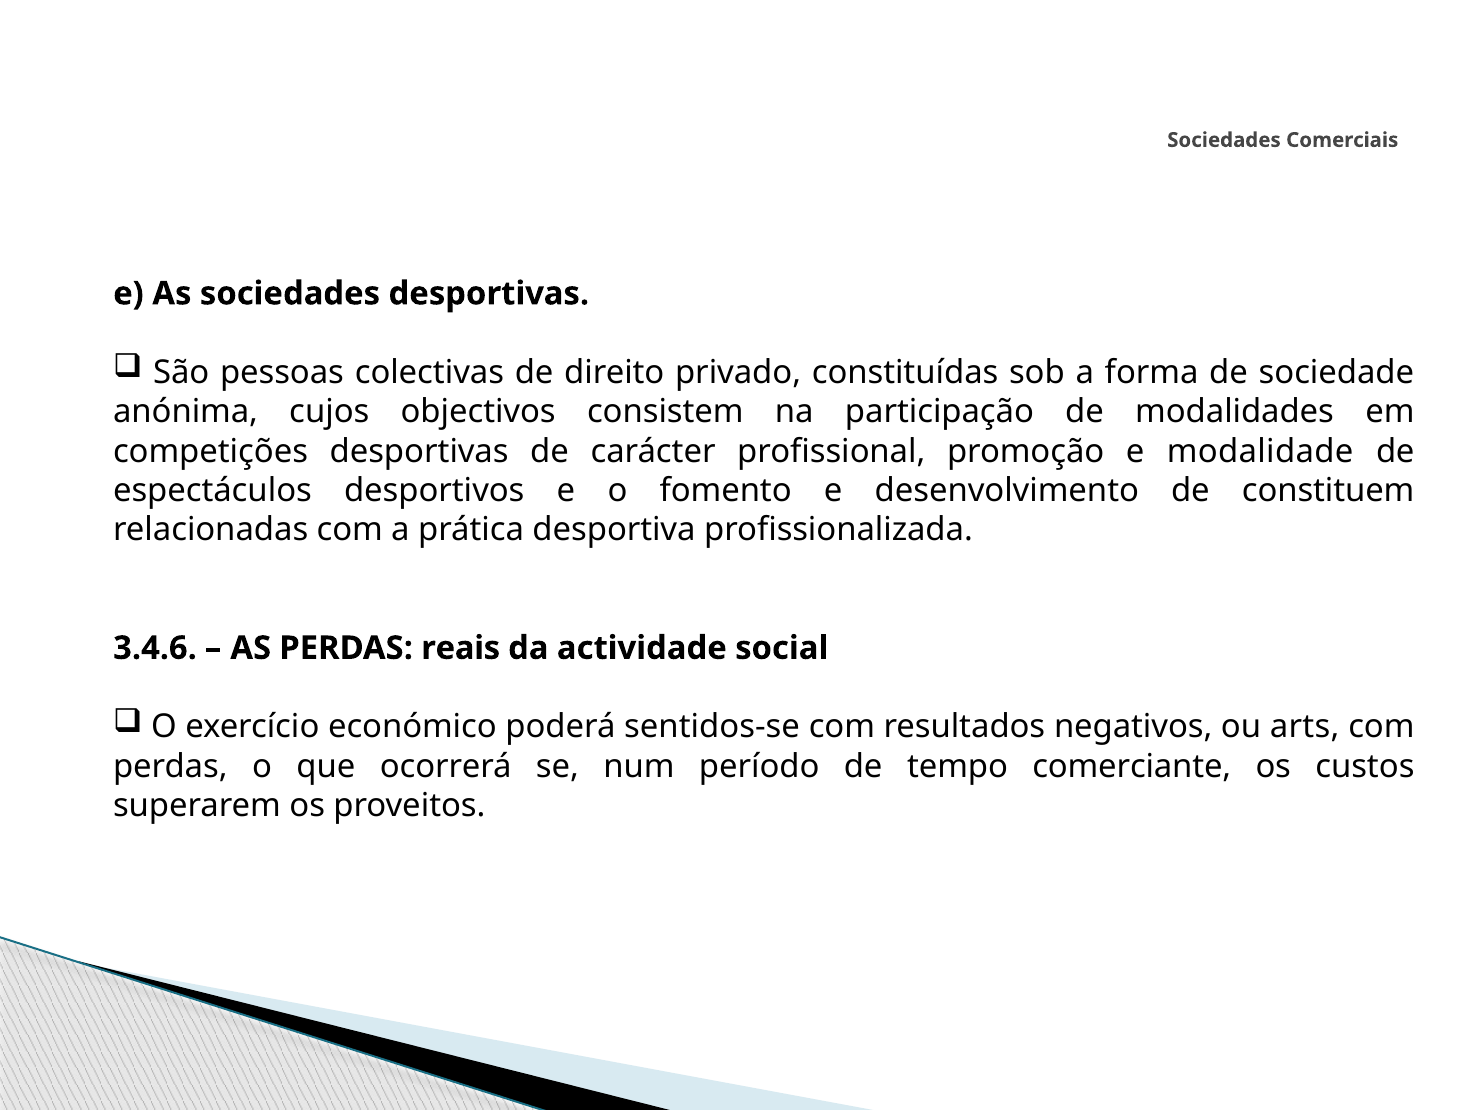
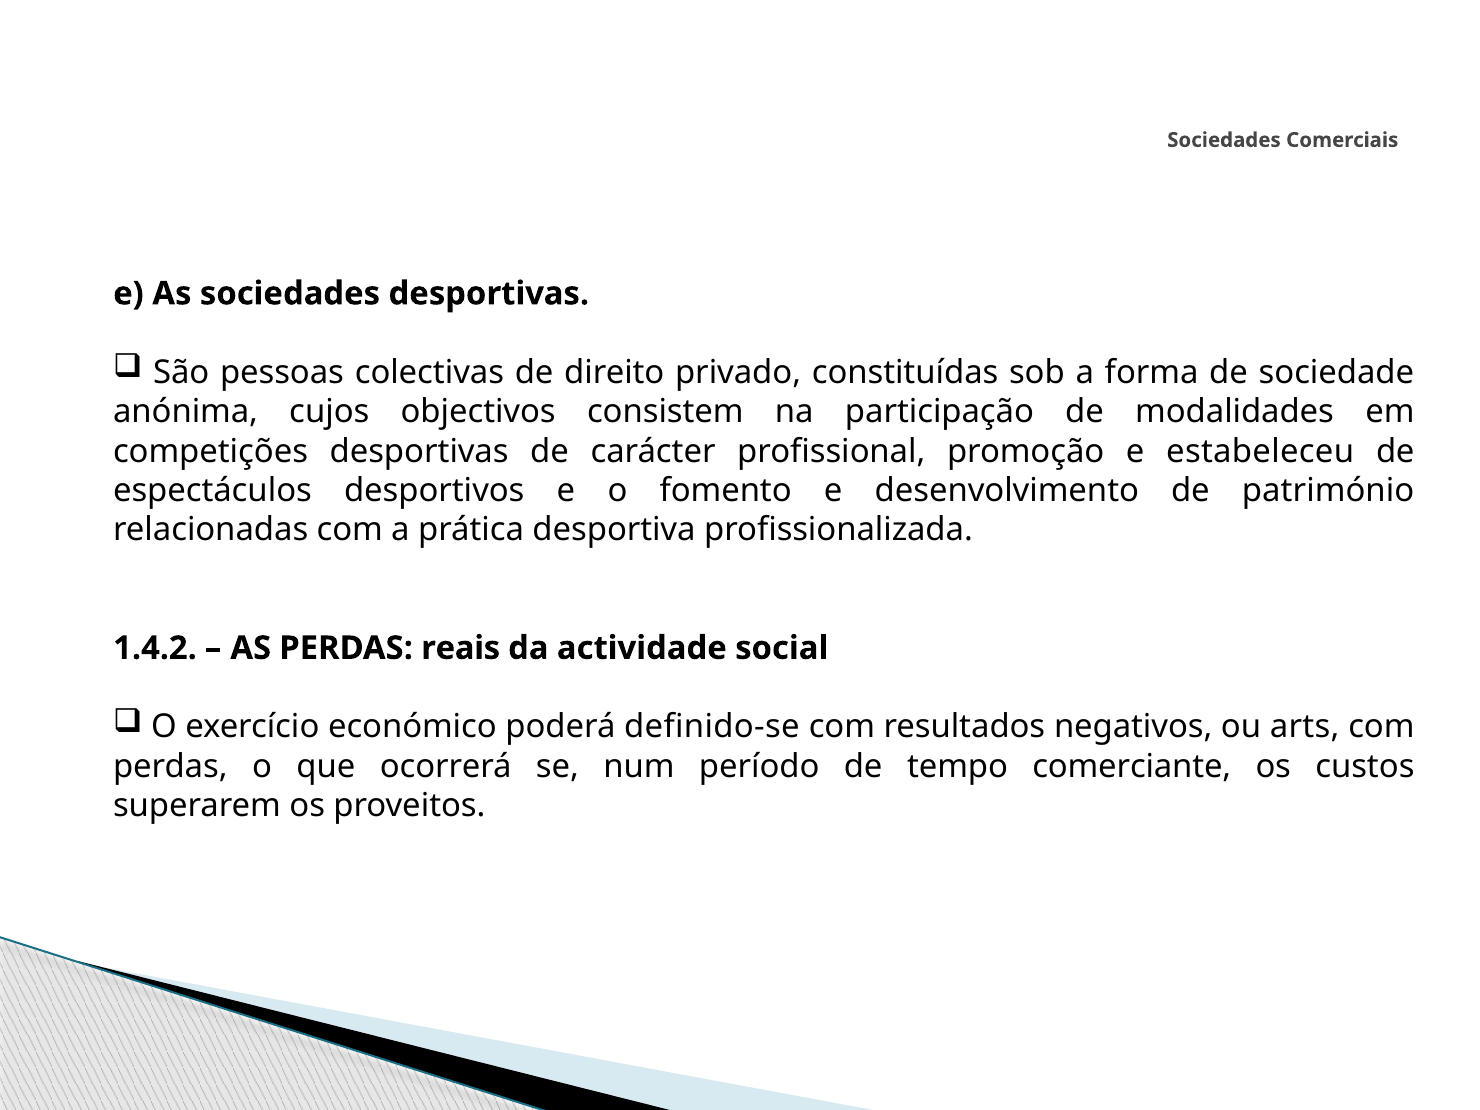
modalidade: modalidade -> estabeleceu
constituem: constituem -> património
3.4.6: 3.4.6 -> 1.4.2
sentidos-se: sentidos-se -> definido-se
